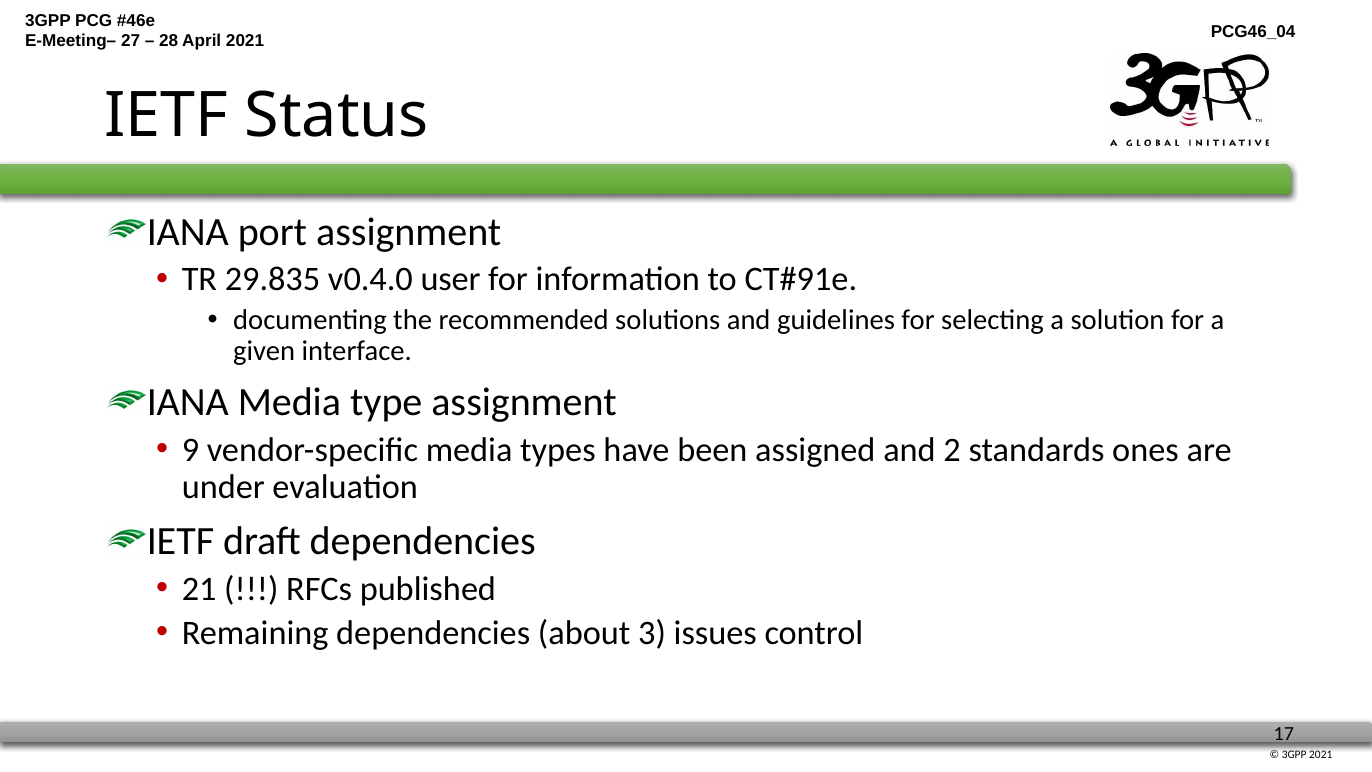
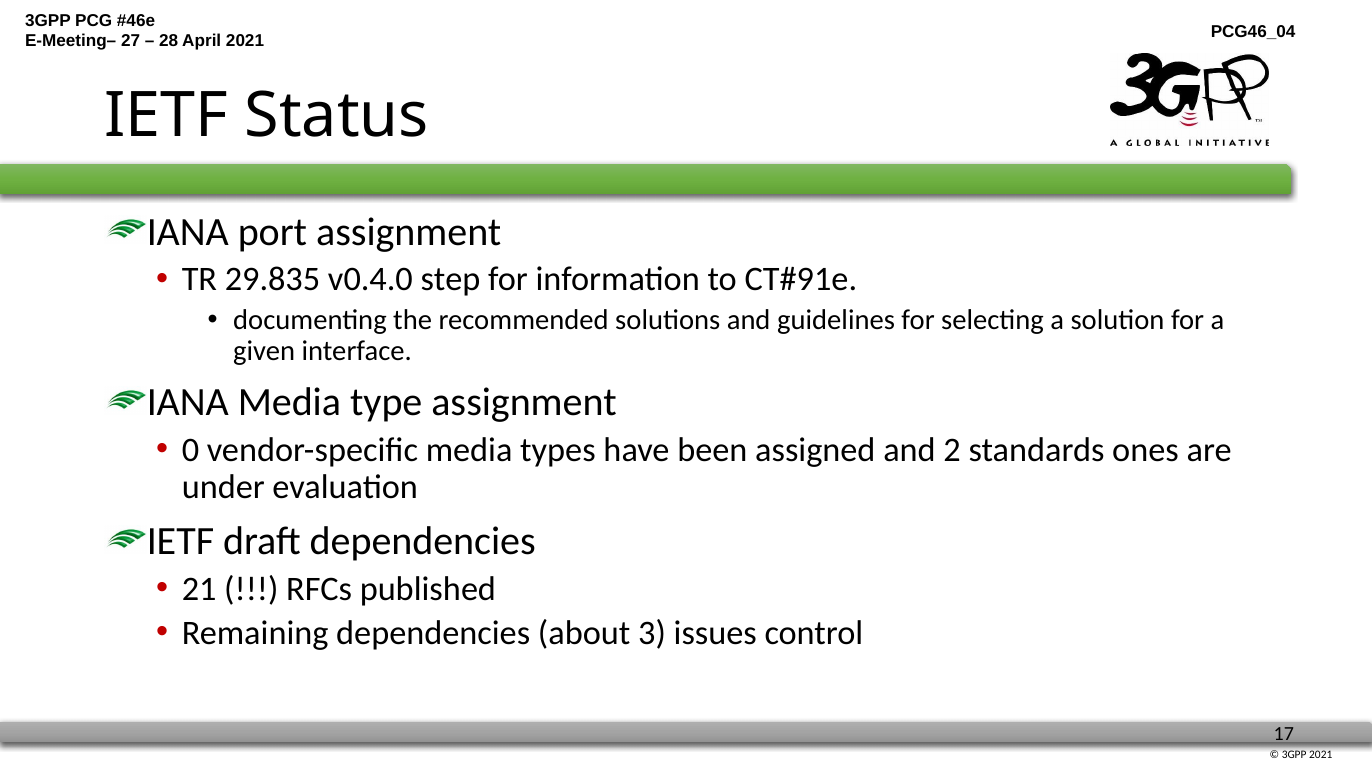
user: user -> step
9: 9 -> 0
